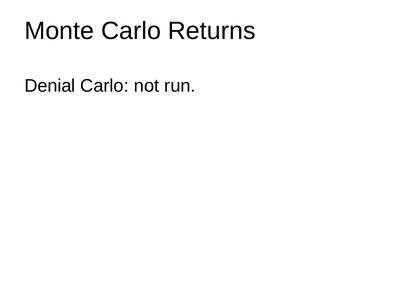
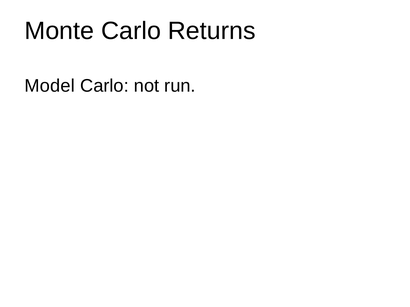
Denial: Denial -> Model
